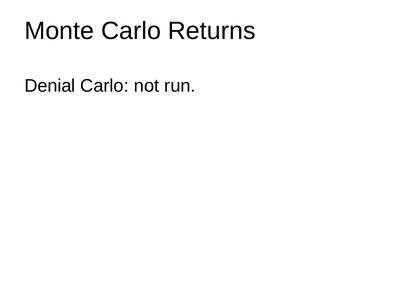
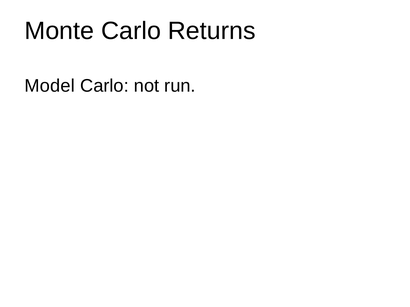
Denial: Denial -> Model
